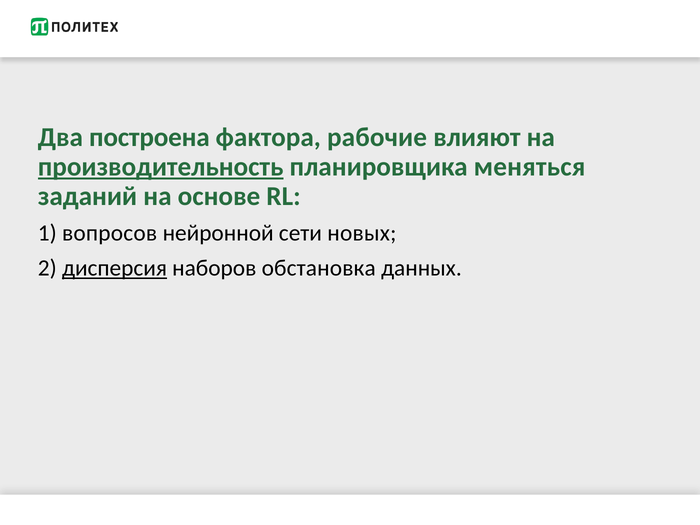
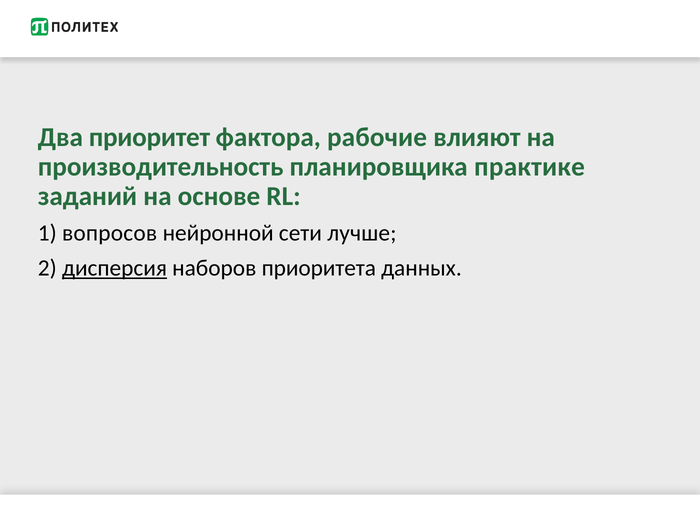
построена: построена -> приоритет
производительность underline: present -> none
меняться: меняться -> практике
новых: новых -> лучше
обстановка: обстановка -> приоритета
